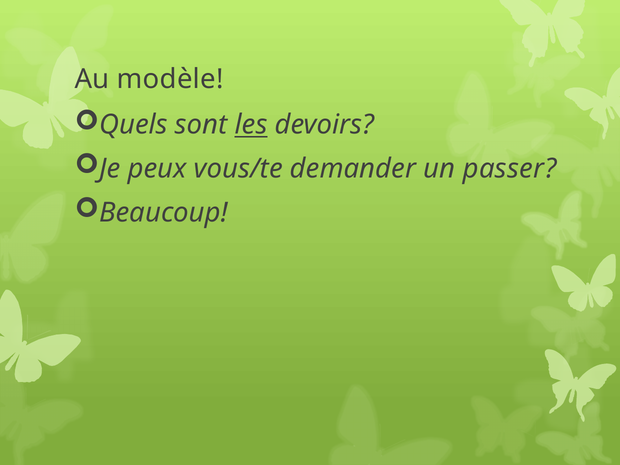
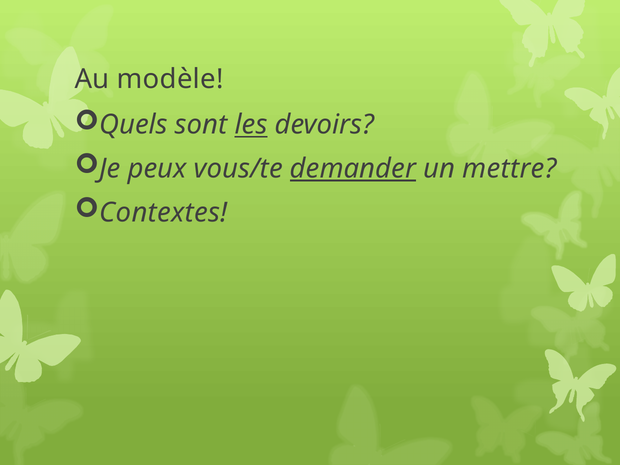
demander underline: none -> present
passer: passer -> mettre
Beaucoup: Beaucoup -> Contextes
